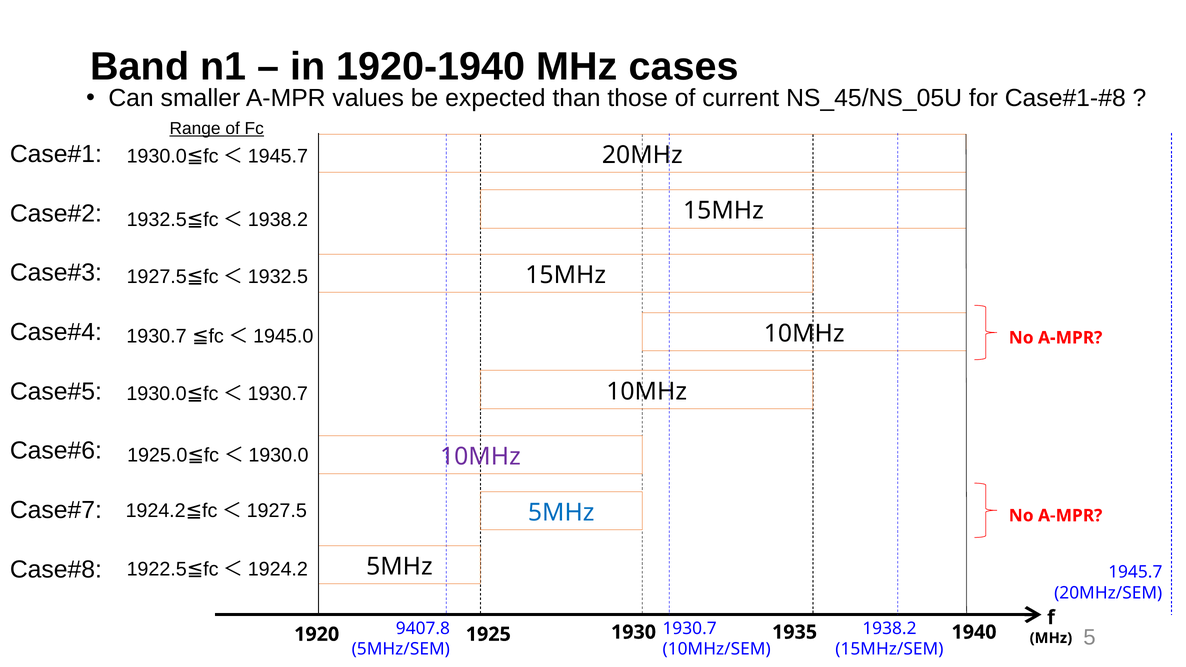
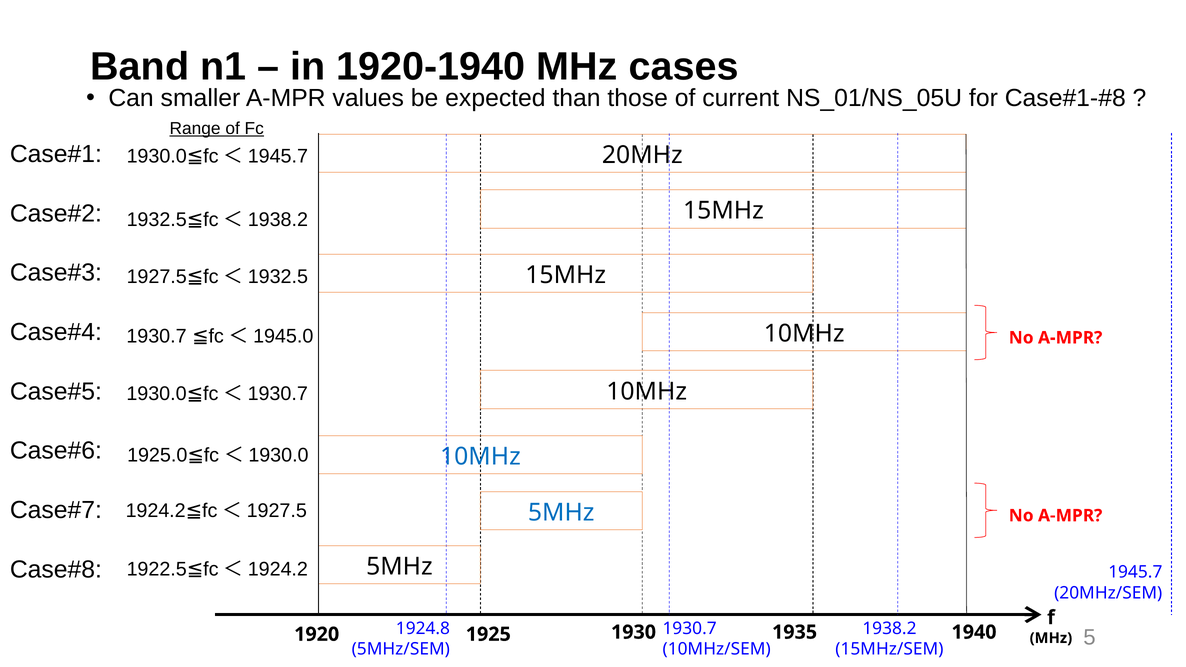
NS_45/NS_05U: NS_45/NS_05U -> NS_01/NS_05U
10MHz at (480, 457) colour: purple -> blue
9407.8: 9407.8 -> 1924.8
